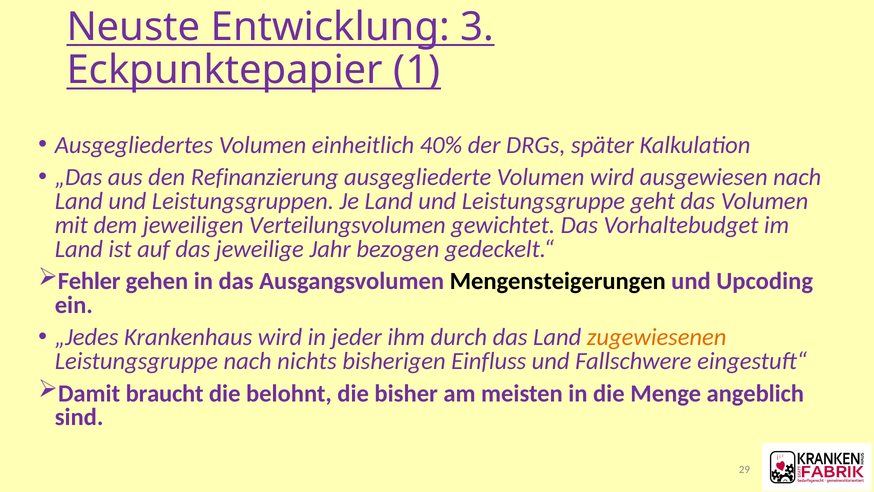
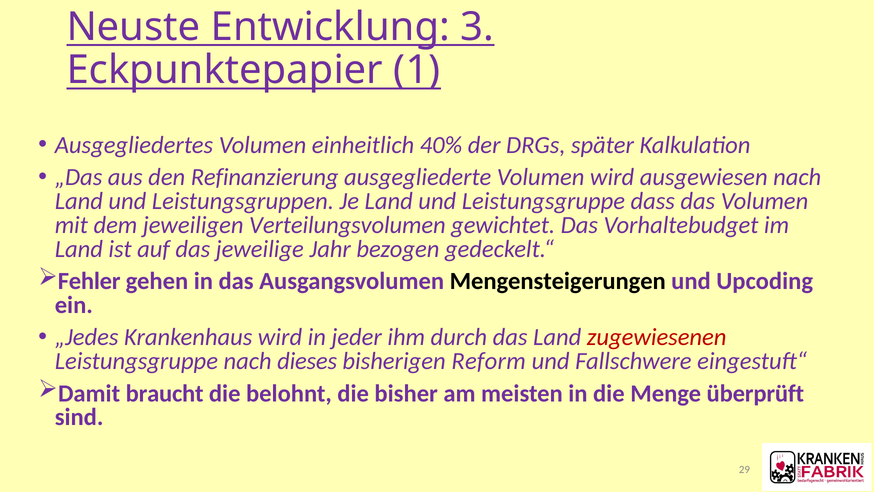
geht: geht -> dass
zugewiesenen colour: orange -> red
nichts: nichts -> dieses
Einfluss: Einfluss -> Reform
angeblich: angeblich -> überprüft
